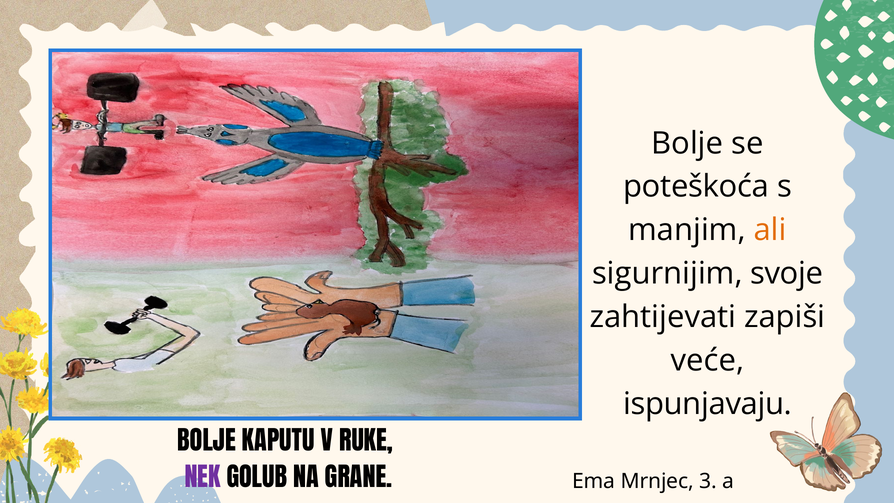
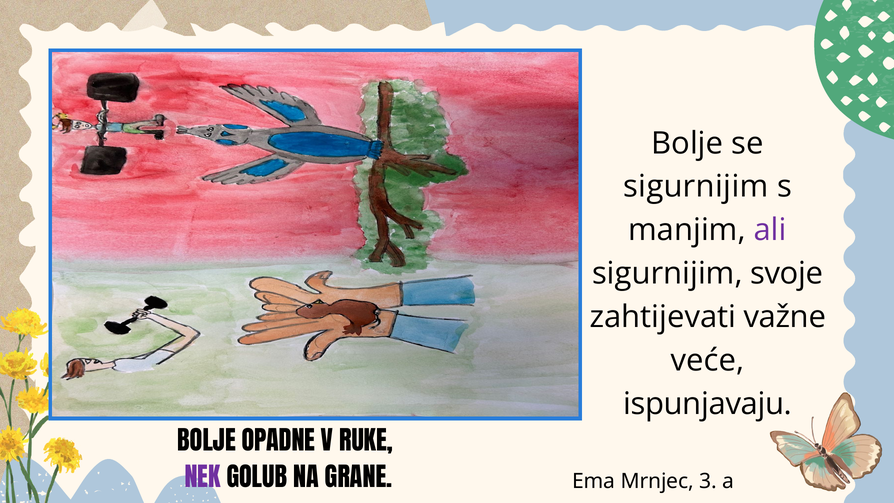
poteškoća at (696, 187): poteškoća -> sigurnijim
ali colour: orange -> purple
zapiši: zapiši -> važne
KAPUTU: KAPUTU -> OPADNE
